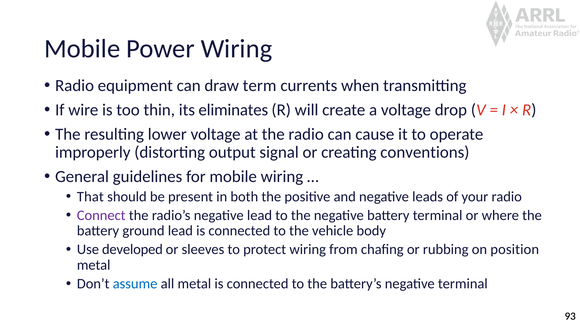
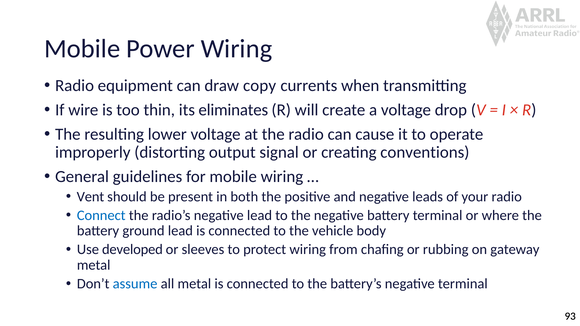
term: term -> copy
That: That -> Vent
Connect colour: purple -> blue
position: position -> gateway
